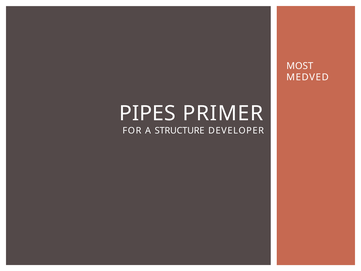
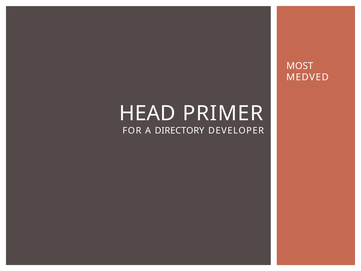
PIPES: PIPES -> HEAD
STRUCTURE: STRUCTURE -> DIRECTORY
